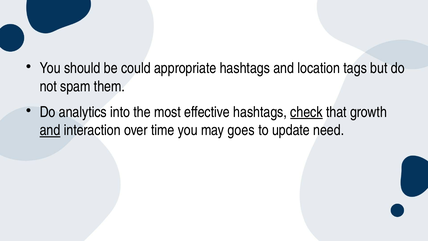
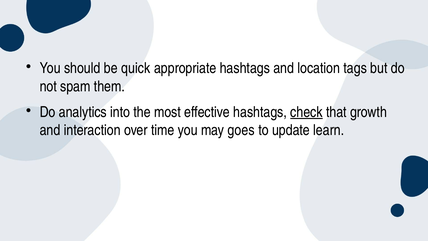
could: could -> quick
and at (50, 130) underline: present -> none
need: need -> learn
